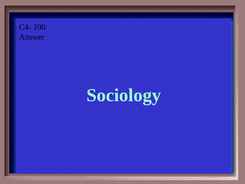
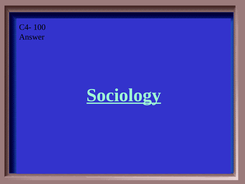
Sociology underline: none -> present
